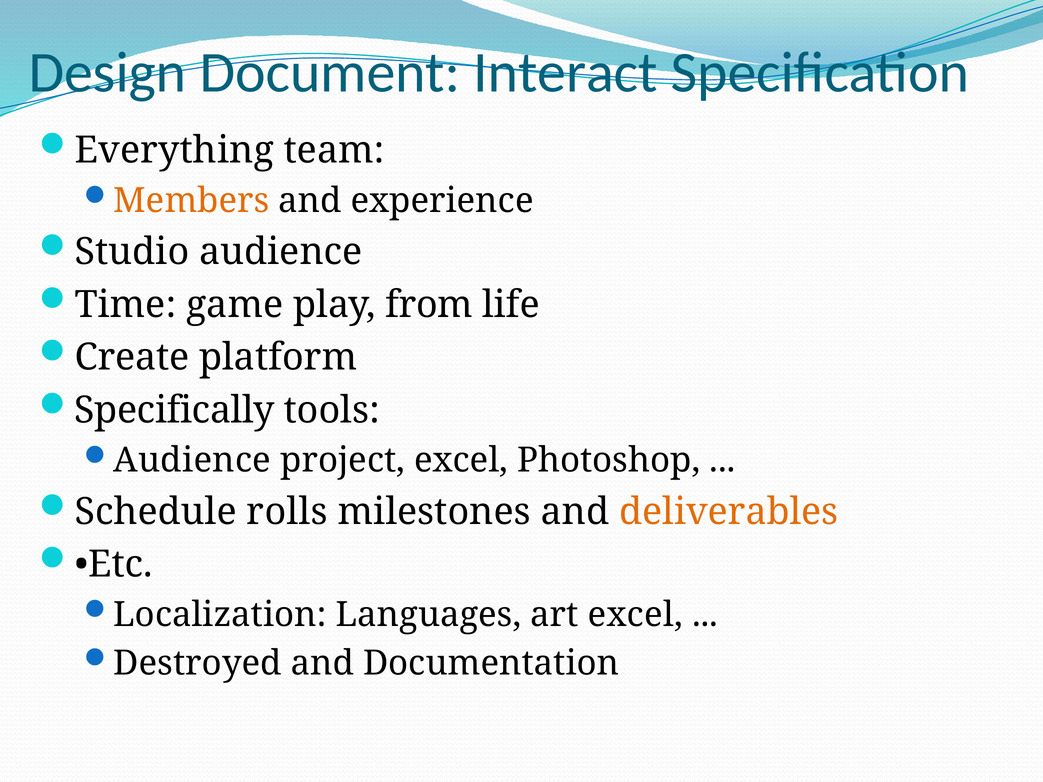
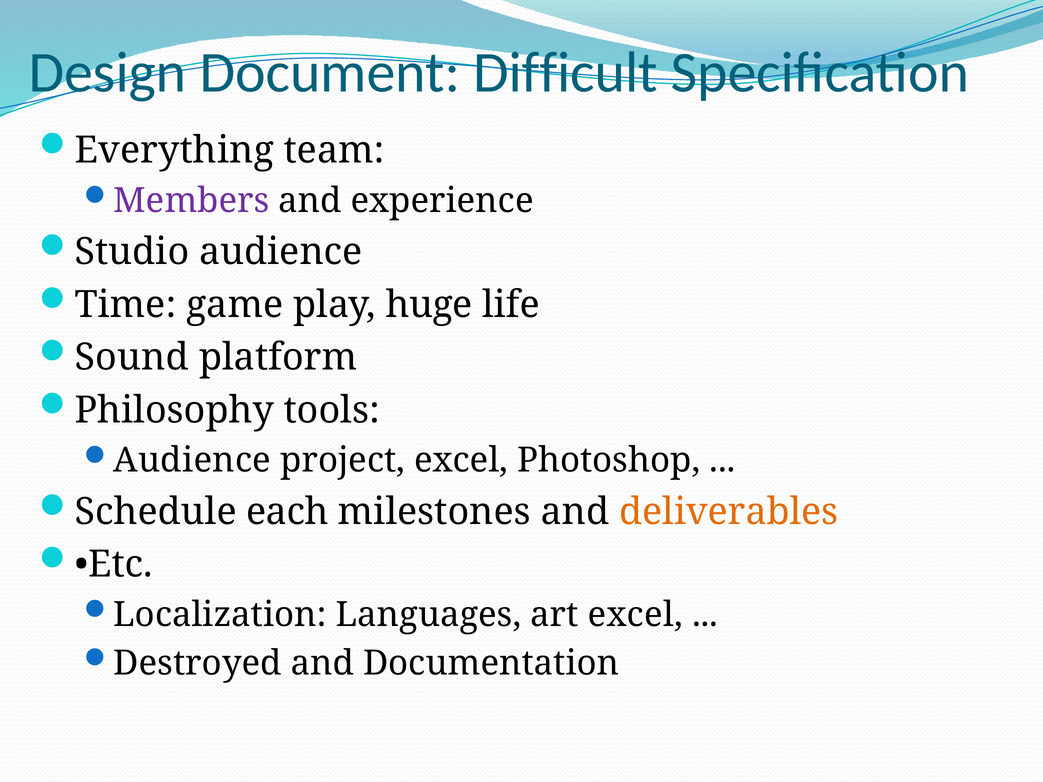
Interact: Interact -> Difficult
Members colour: orange -> purple
from: from -> huge
Create: Create -> Sound
Specifically: Specifically -> Philosophy
rolls: rolls -> each
